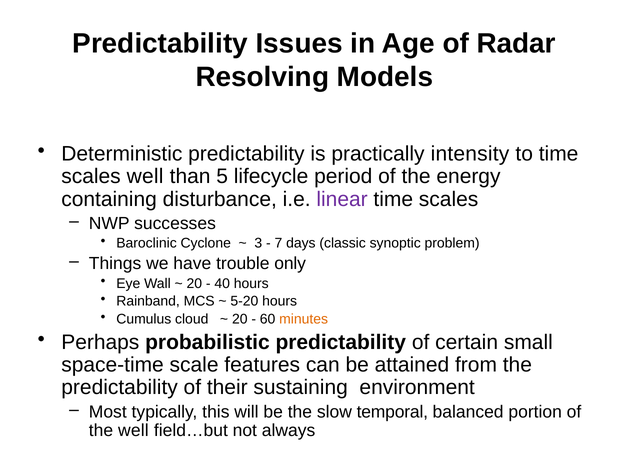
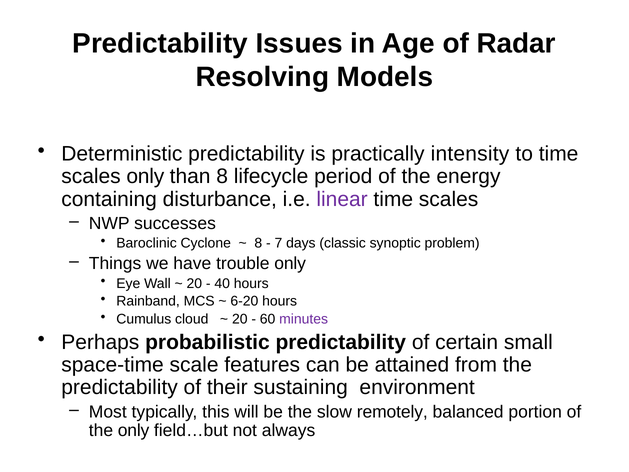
scales well: well -> only
than 5: 5 -> 8
3 at (258, 243): 3 -> 8
5-20: 5-20 -> 6-20
minutes colour: orange -> purple
temporal: temporal -> remotely
the well: well -> only
